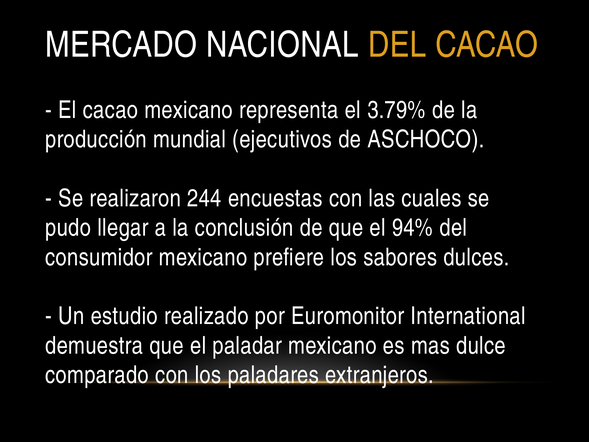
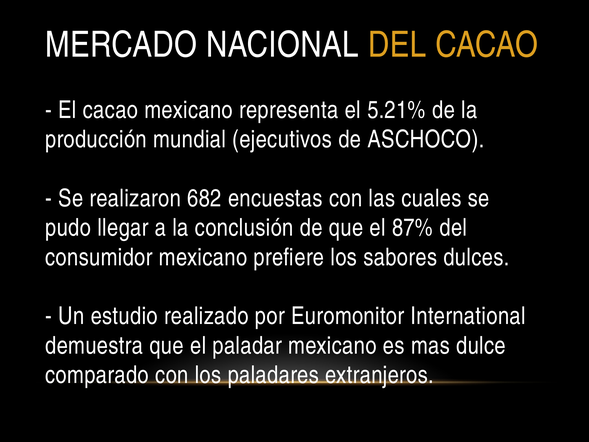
3.79%: 3.79% -> 5.21%
244: 244 -> 682
94%: 94% -> 87%
